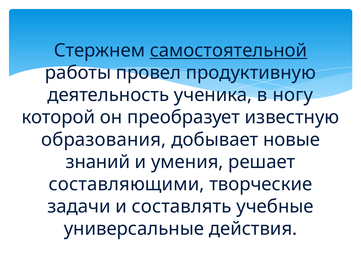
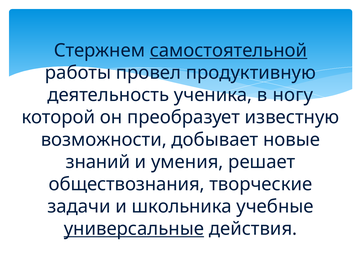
образования: образования -> возможности
составляющими: составляющими -> обществознания
составлять: составлять -> школьника
универсальные underline: none -> present
